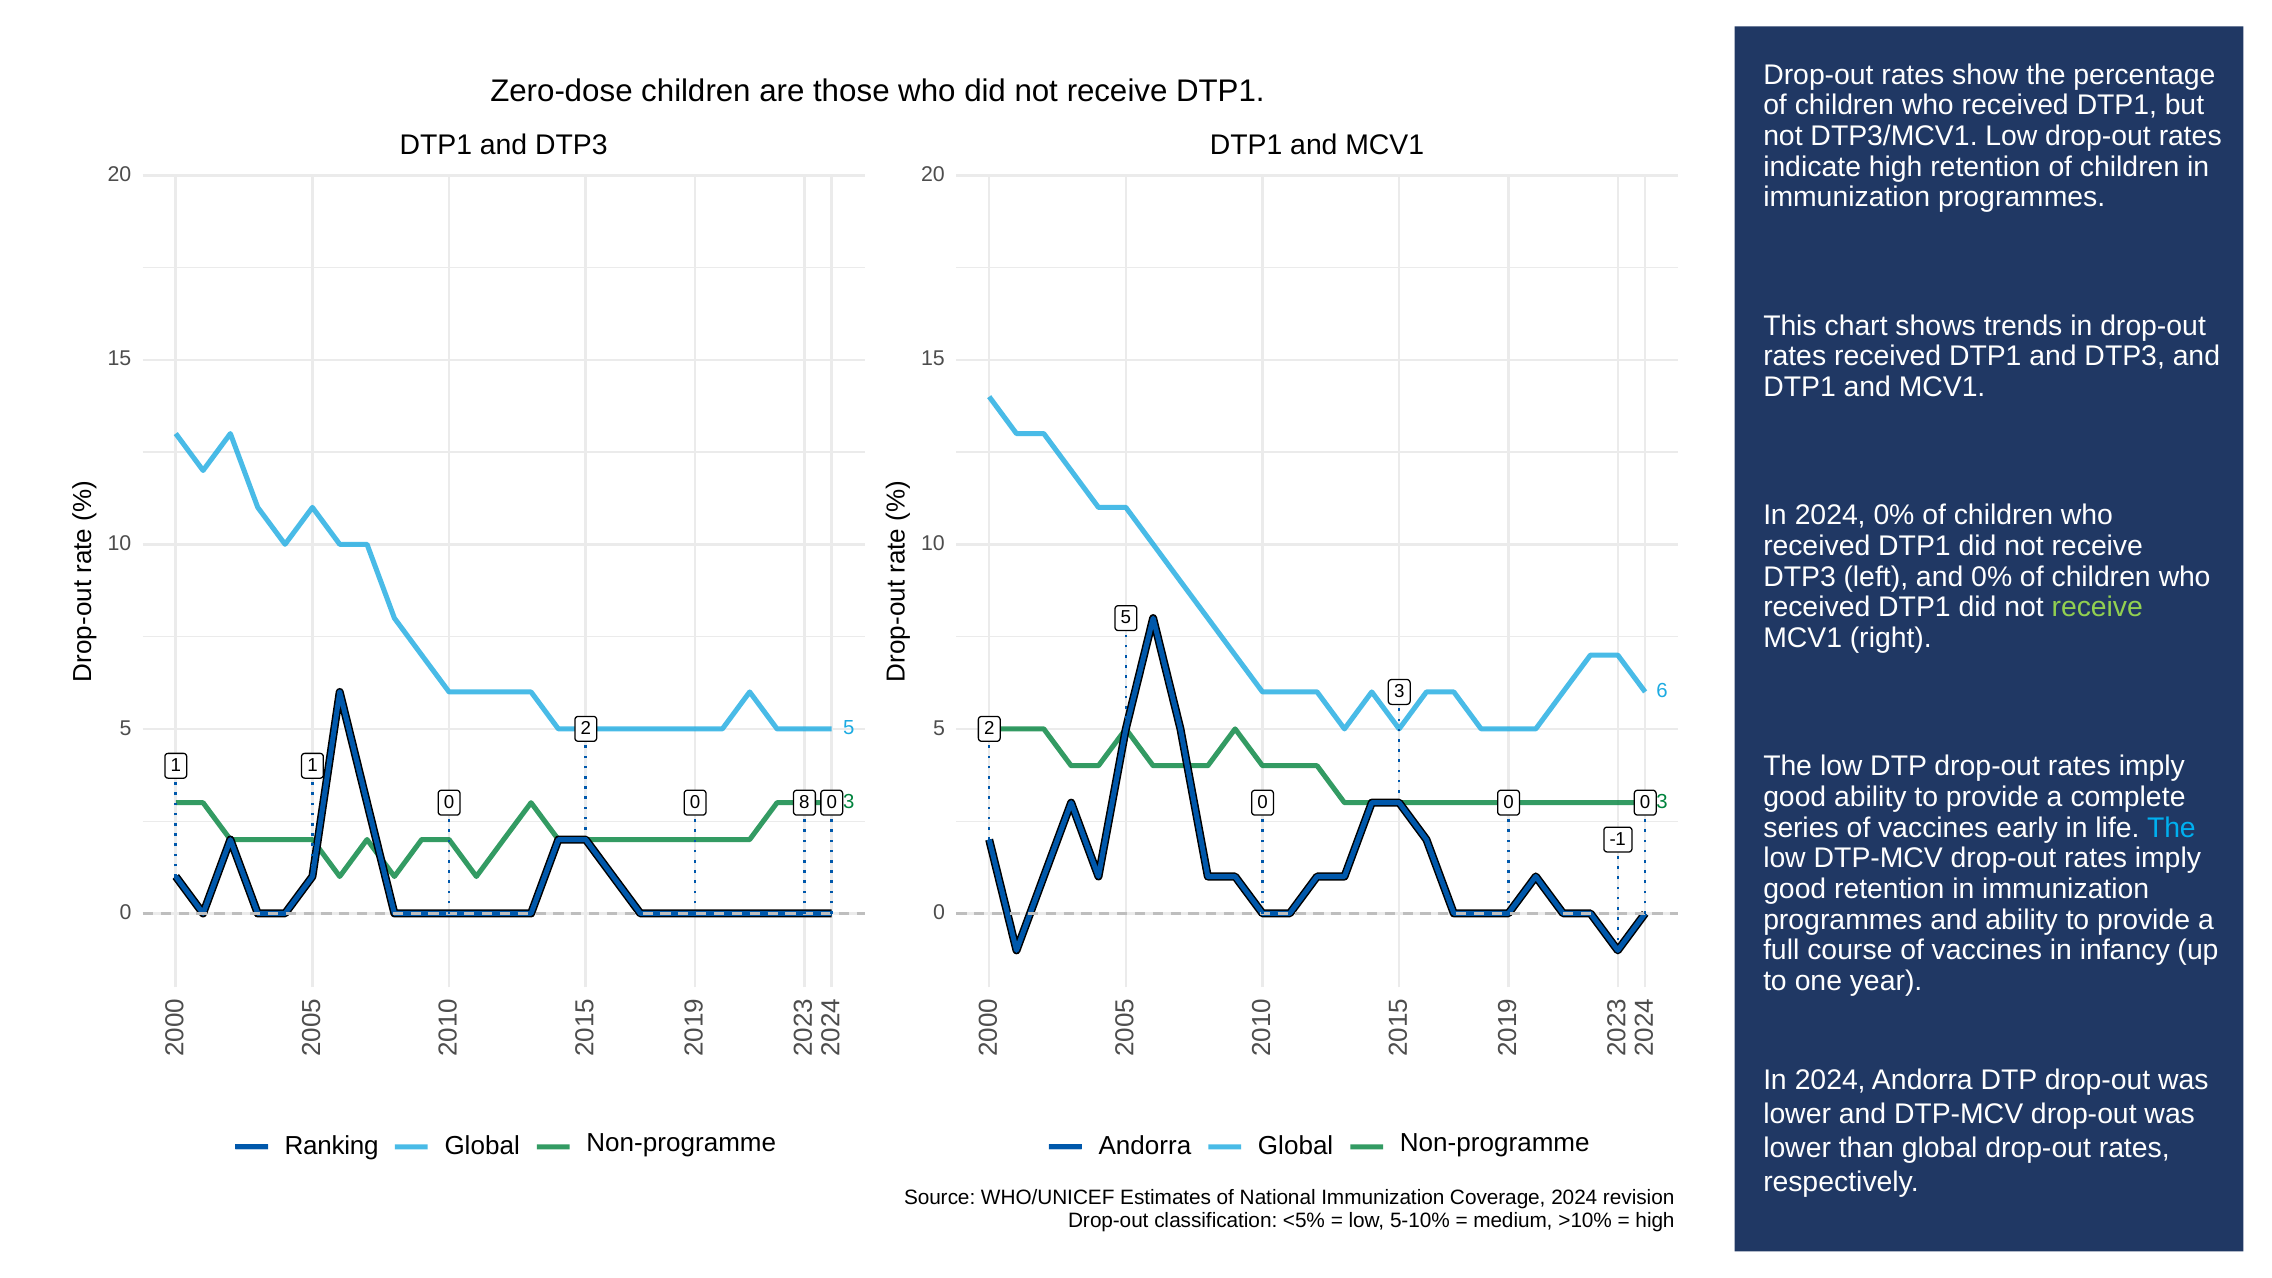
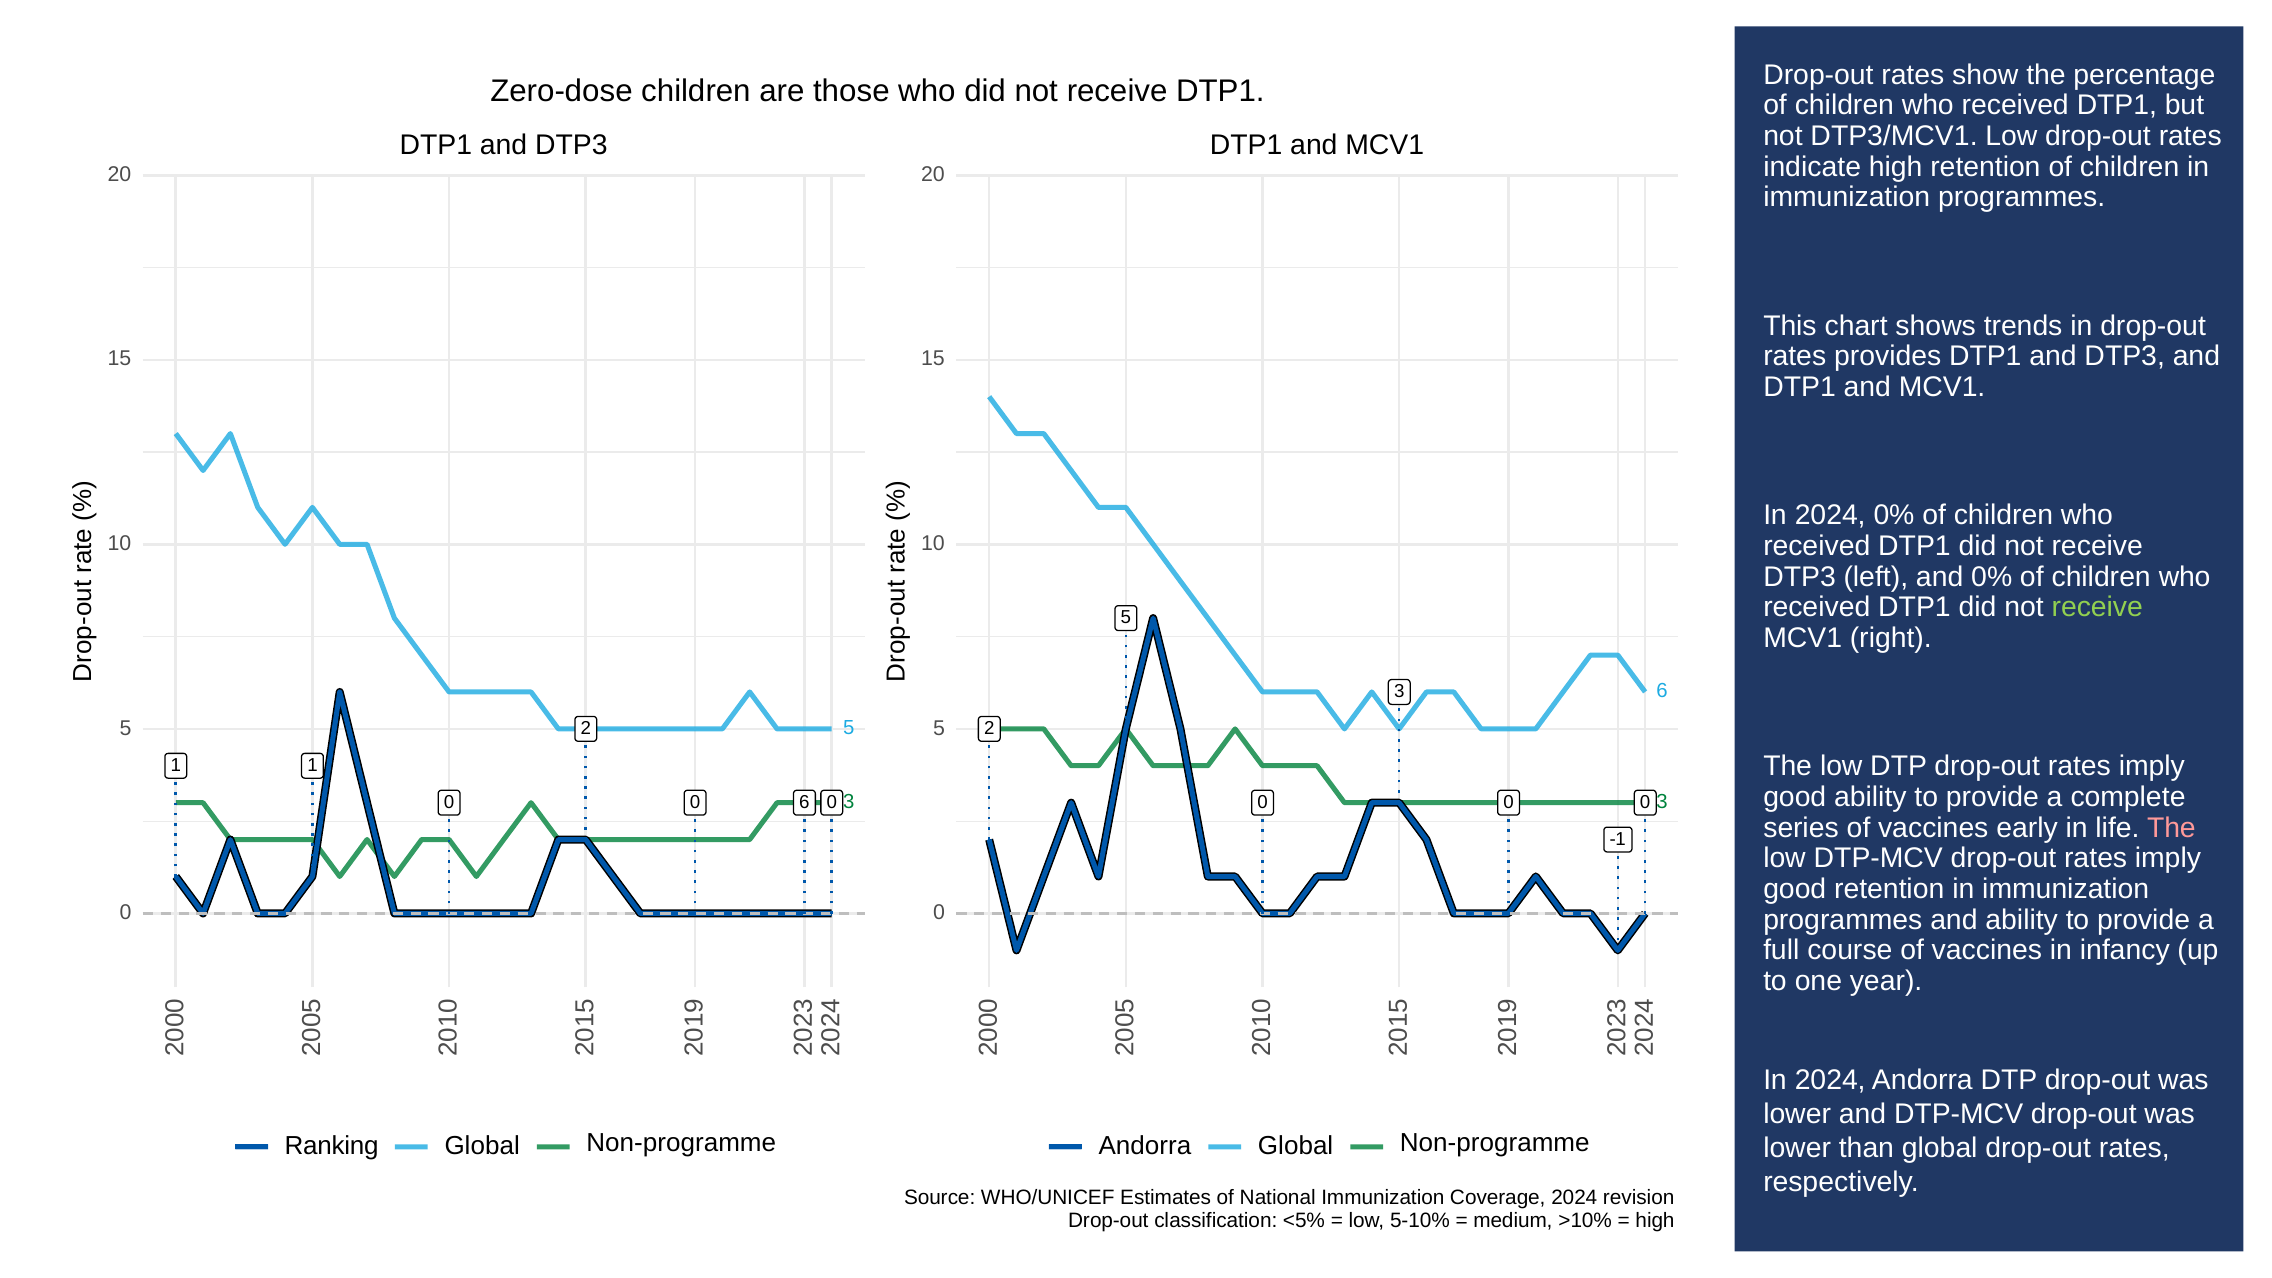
rates received: received -> provides
8 at (804, 802): 8 -> 6
The at (2171, 828) colour: light blue -> pink
